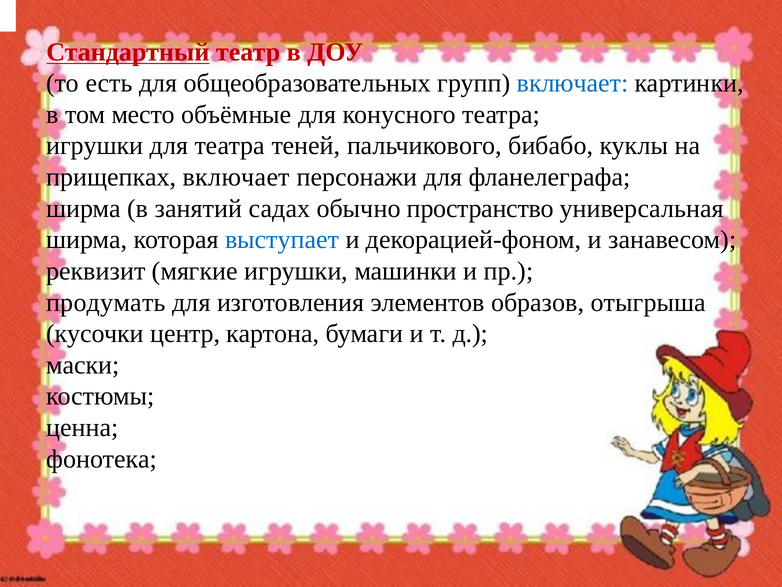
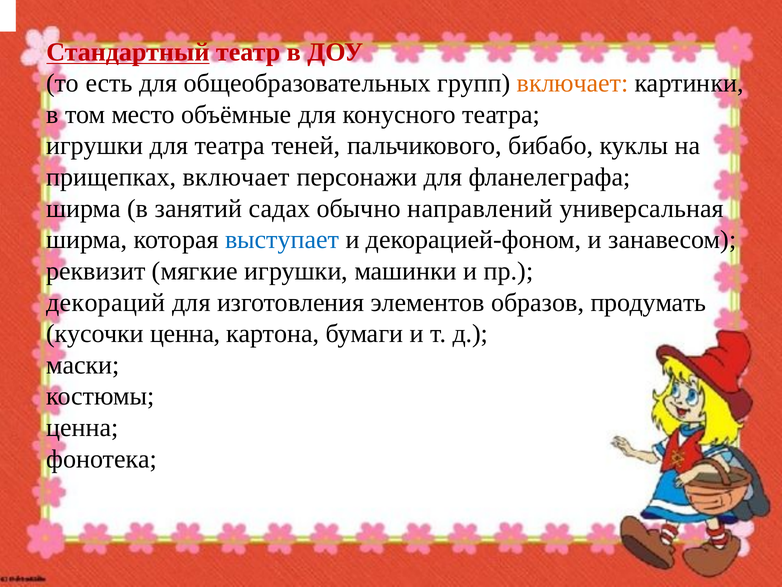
включает at (573, 83) colour: blue -> orange
пространство: пространство -> направлений
продумать: продумать -> декораций
отыгрыша: отыгрыша -> продумать
кусочки центр: центр -> ценна
